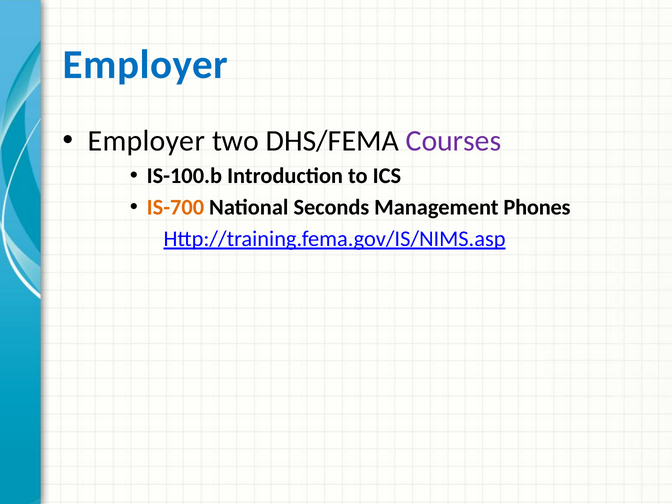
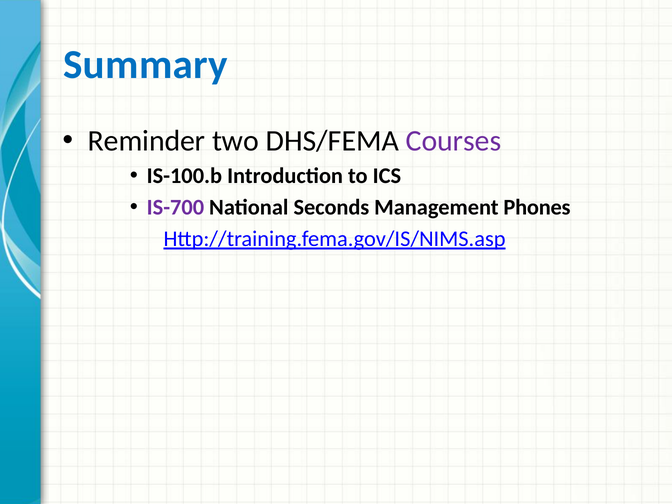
Employer at (145, 65): Employer -> Summary
Employer at (146, 141): Employer -> Reminder
IS-700 colour: orange -> purple
